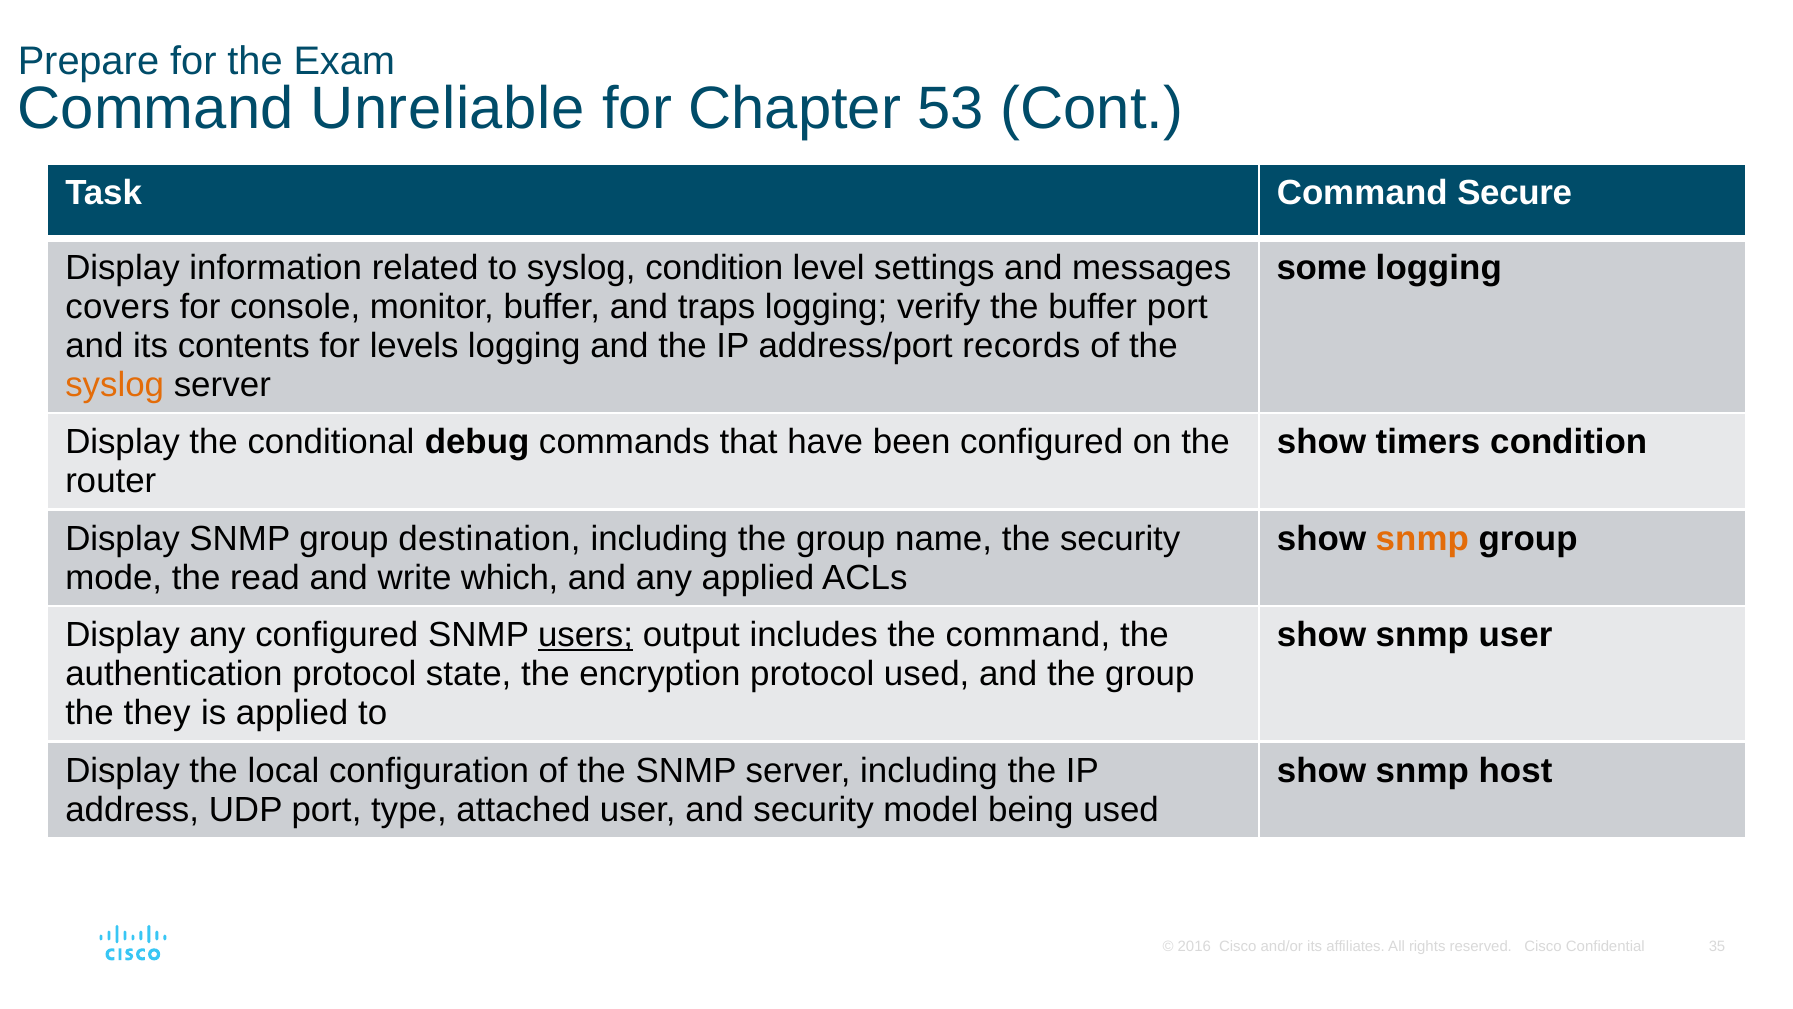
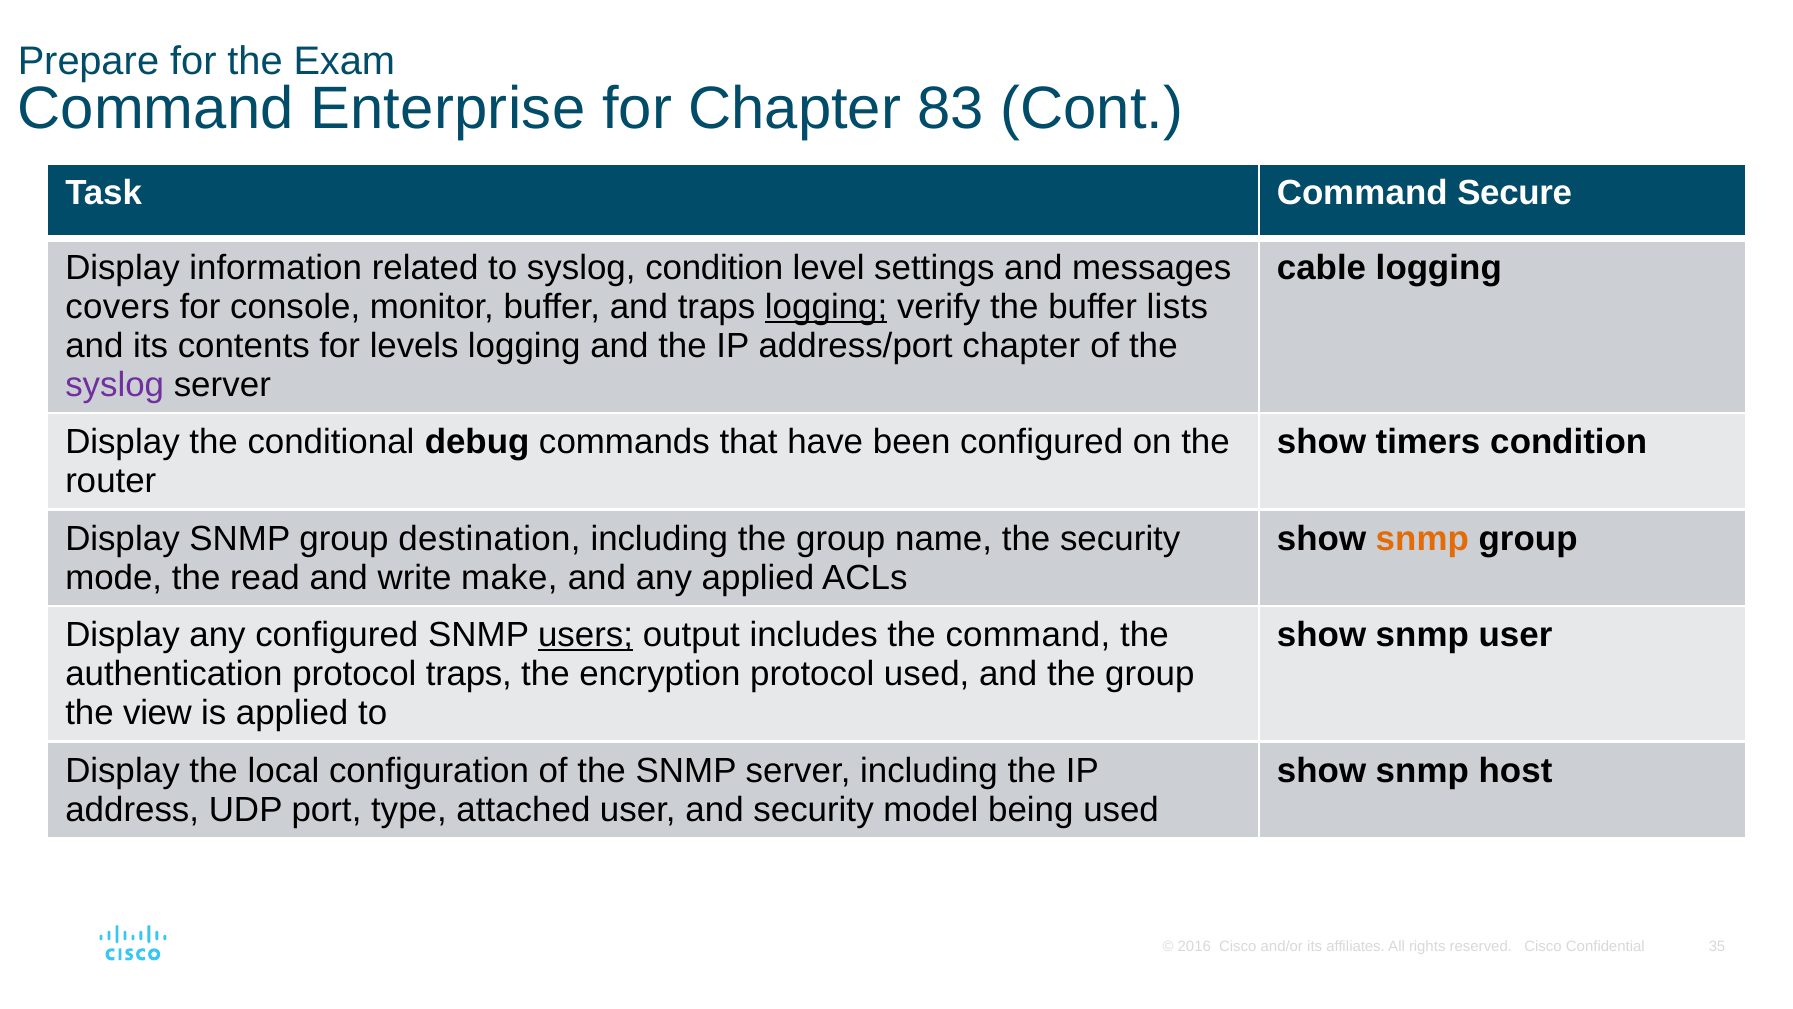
Unreliable: Unreliable -> Enterprise
53: 53 -> 83
some: some -> cable
logging at (826, 307) underline: none -> present
buffer port: port -> lists
address/port records: records -> chapter
syslog at (115, 385) colour: orange -> purple
which: which -> make
protocol state: state -> traps
they: they -> view
